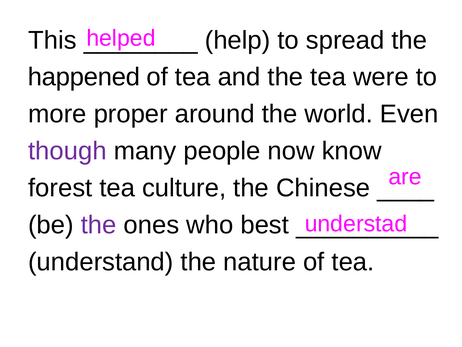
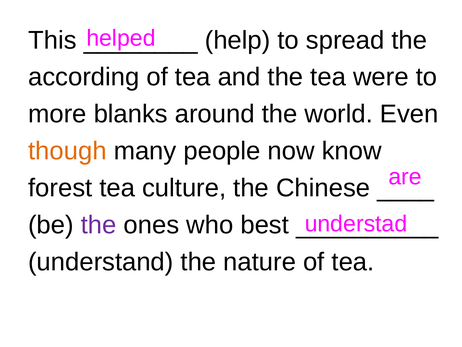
happened: happened -> according
proper: proper -> blanks
though colour: purple -> orange
